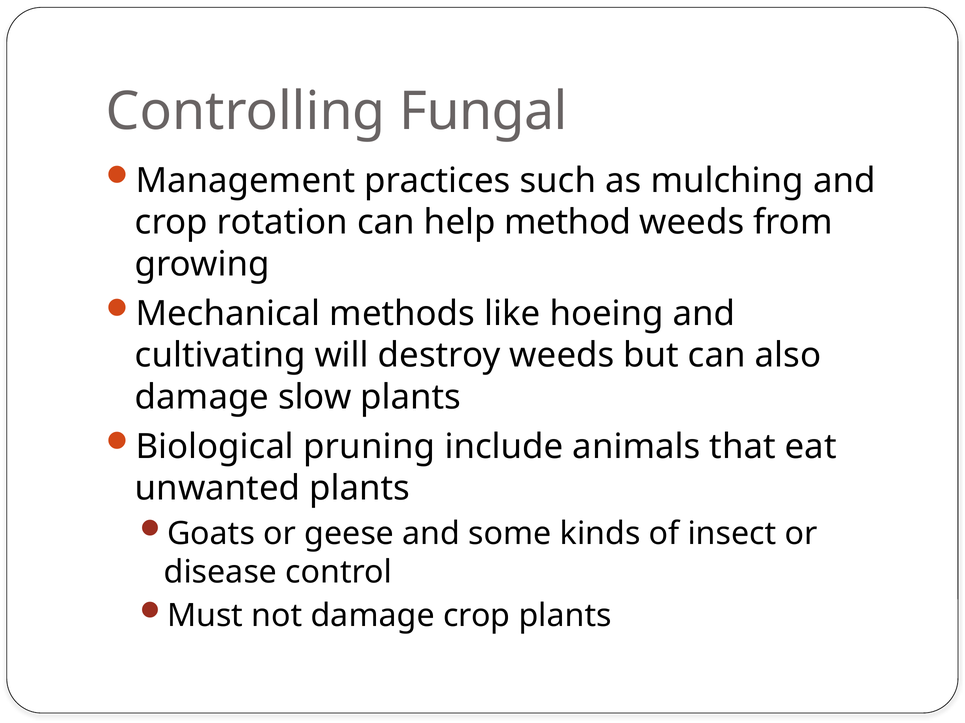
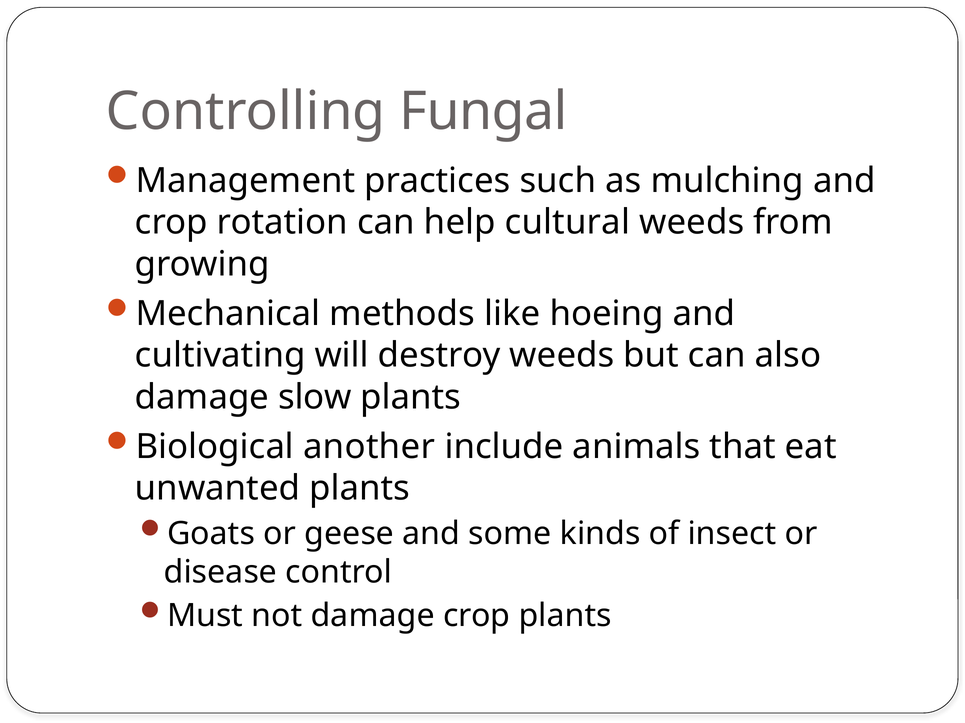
method: method -> cultural
pruning: pruning -> another
